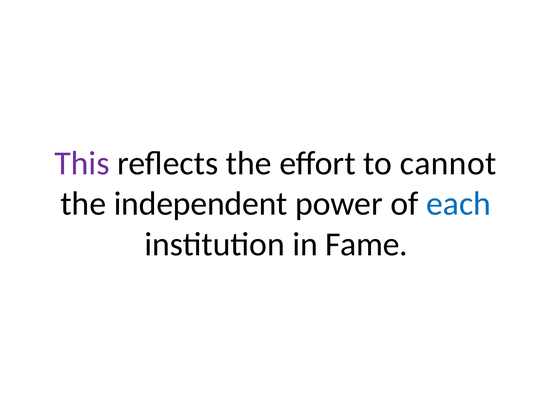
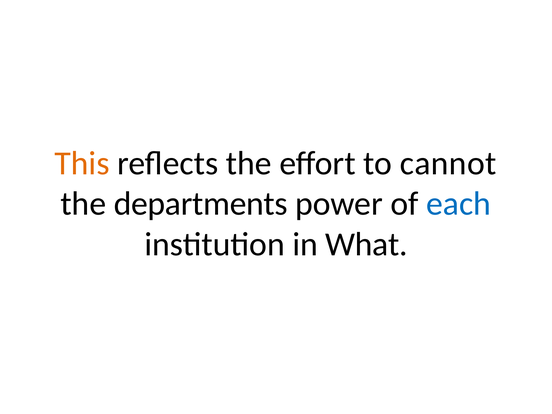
This colour: purple -> orange
independent: independent -> departments
Fame: Fame -> What
